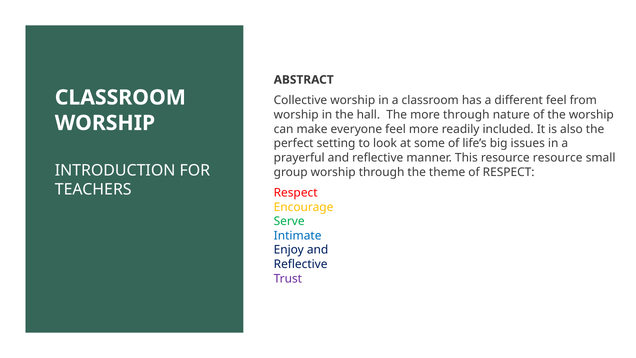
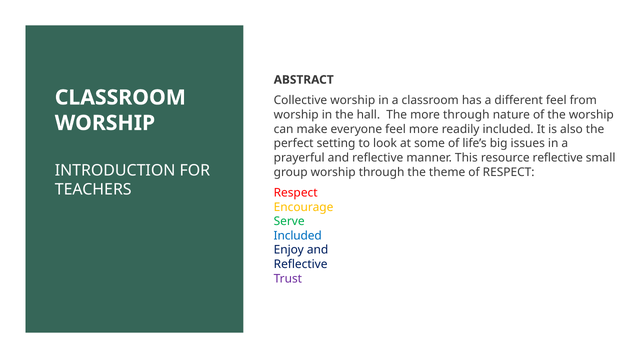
resource resource: resource -> reflective
Intimate at (298, 236): Intimate -> Included
